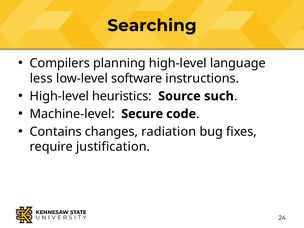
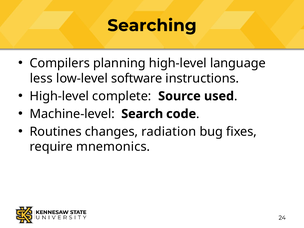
heuristics: heuristics -> complete
such: such -> used
Secure: Secure -> Search
Contains: Contains -> Routines
justification: justification -> mnemonics
